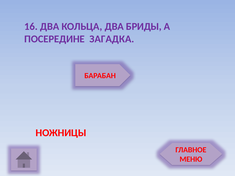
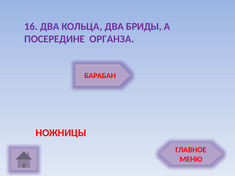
ЗАГАДКА: ЗАГАДКА -> ОРГАНЗА
